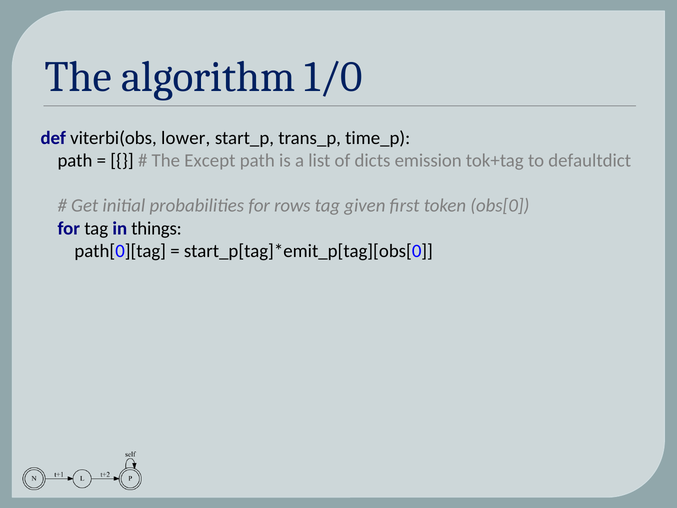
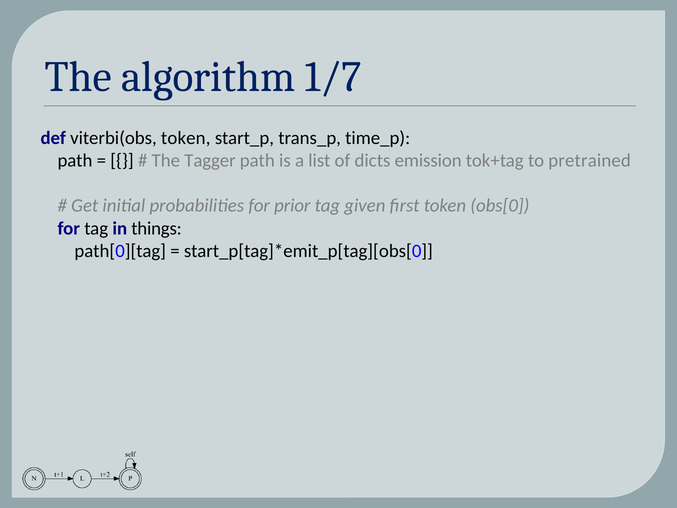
1/0: 1/0 -> 1/7
viterbi(obs lower: lower -> token
Except: Except -> Tagger
defaultdict: defaultdict -> pretrained
rows: rows -> prior
